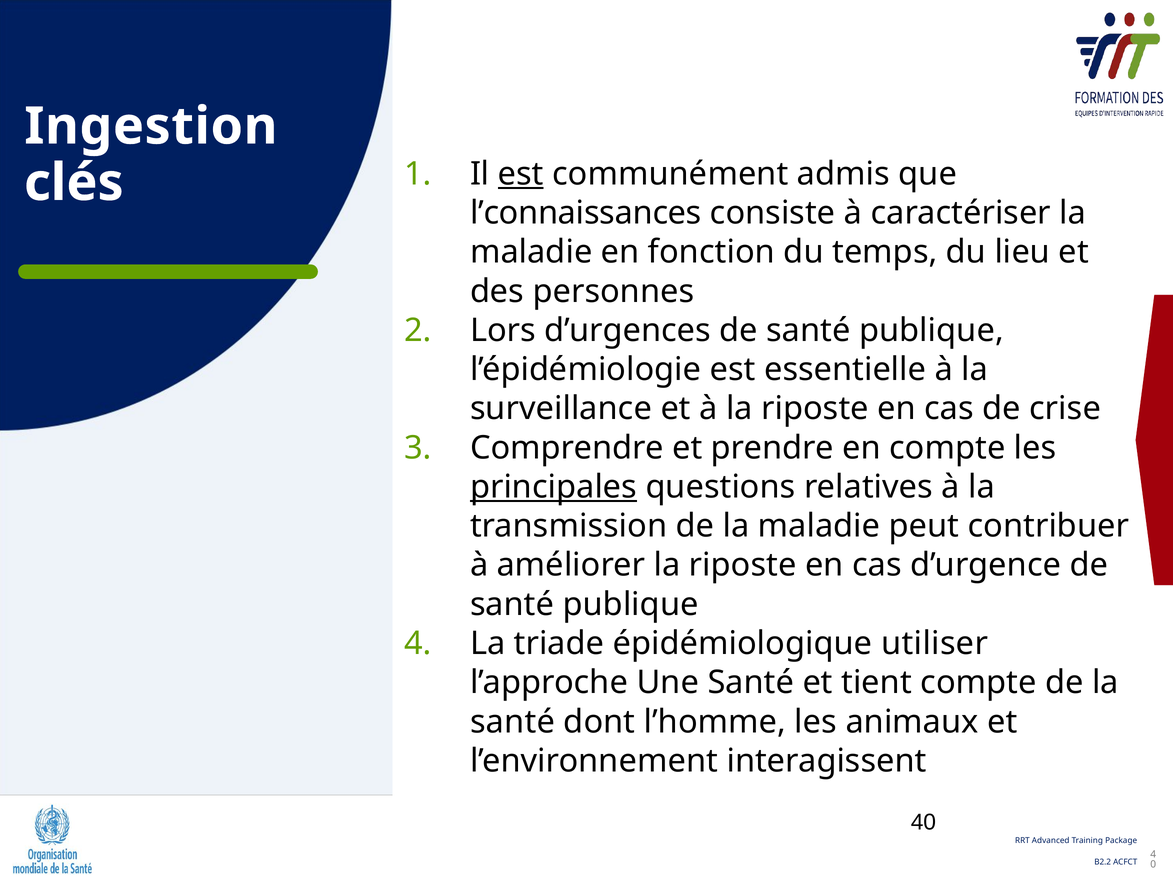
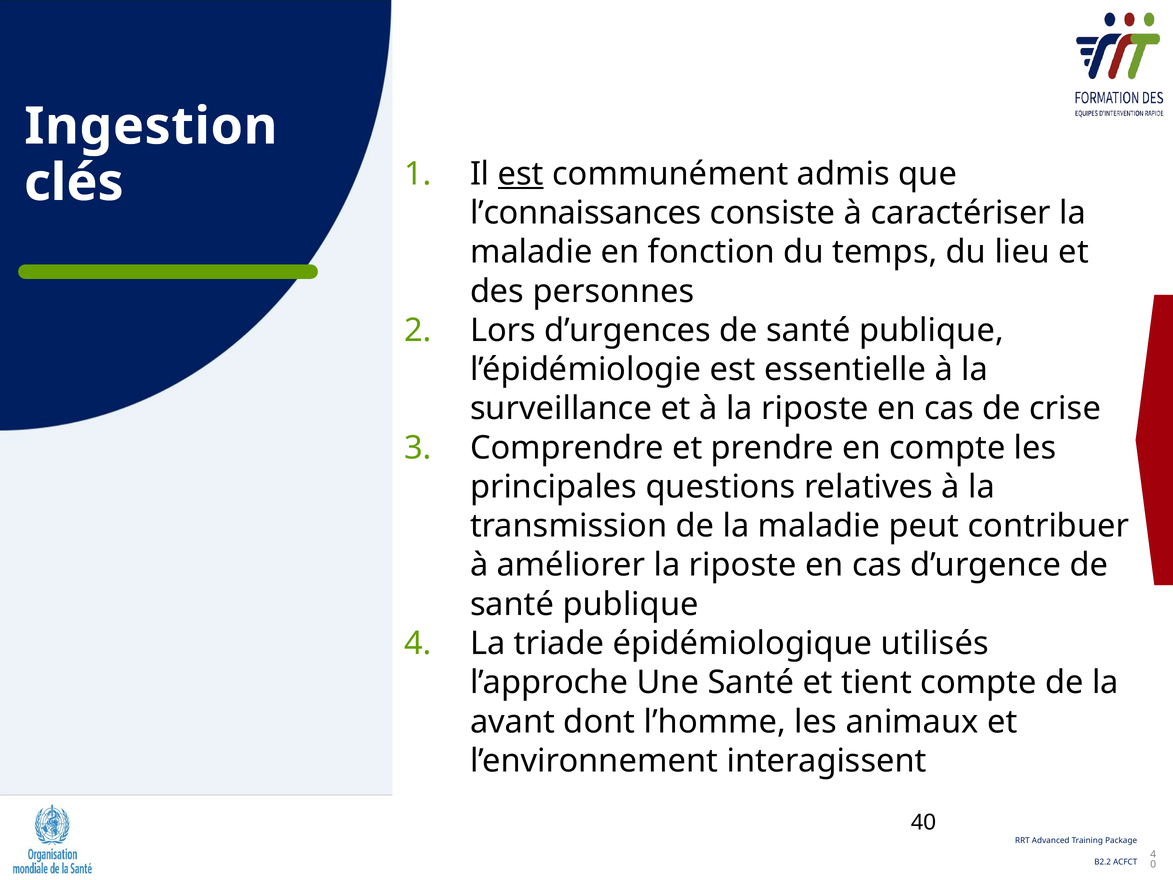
principales underline: present -> none
utiliser: utiliser -> utilisés
santé at (512, 722): santé -> avant
